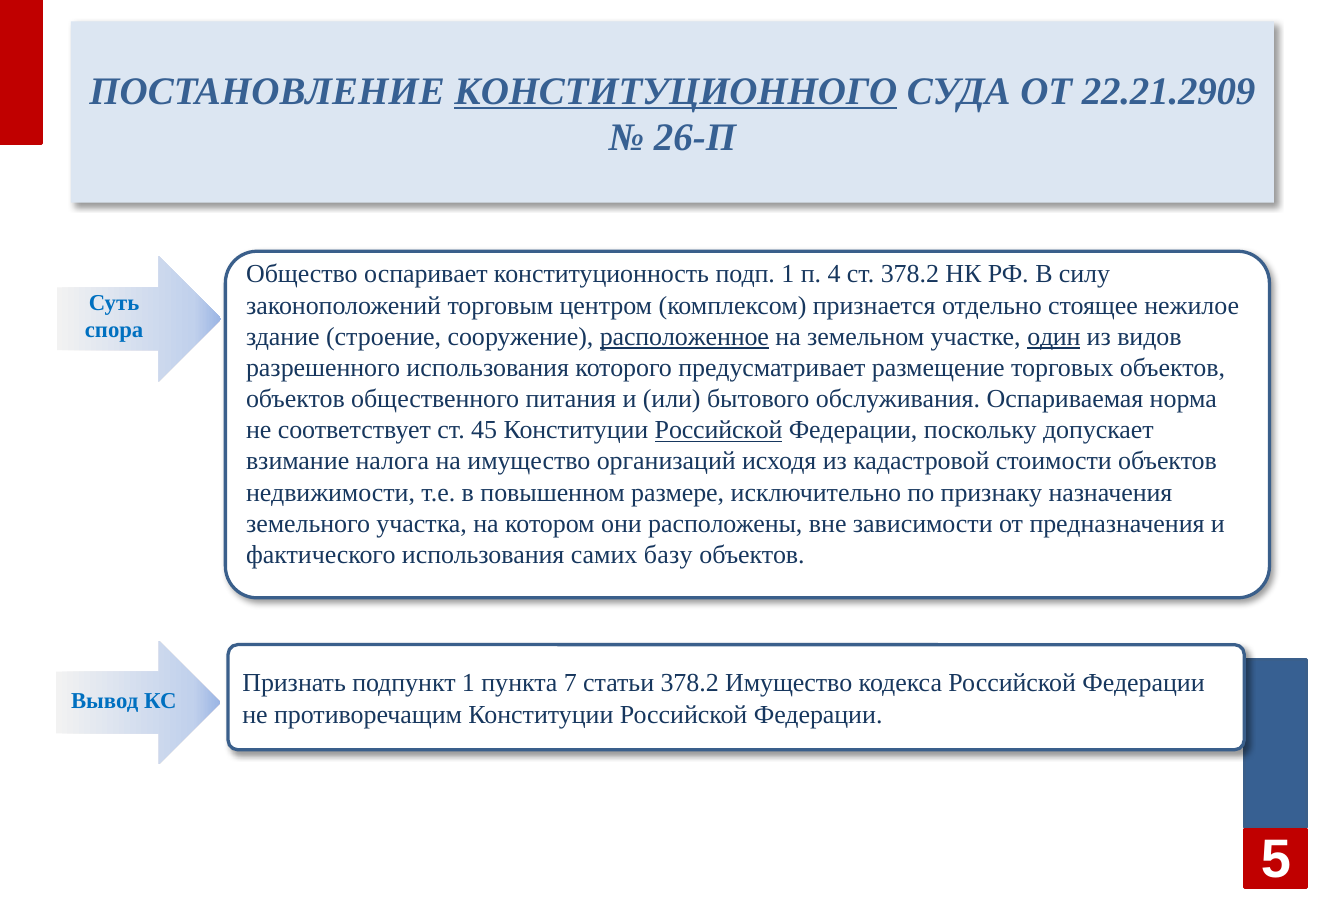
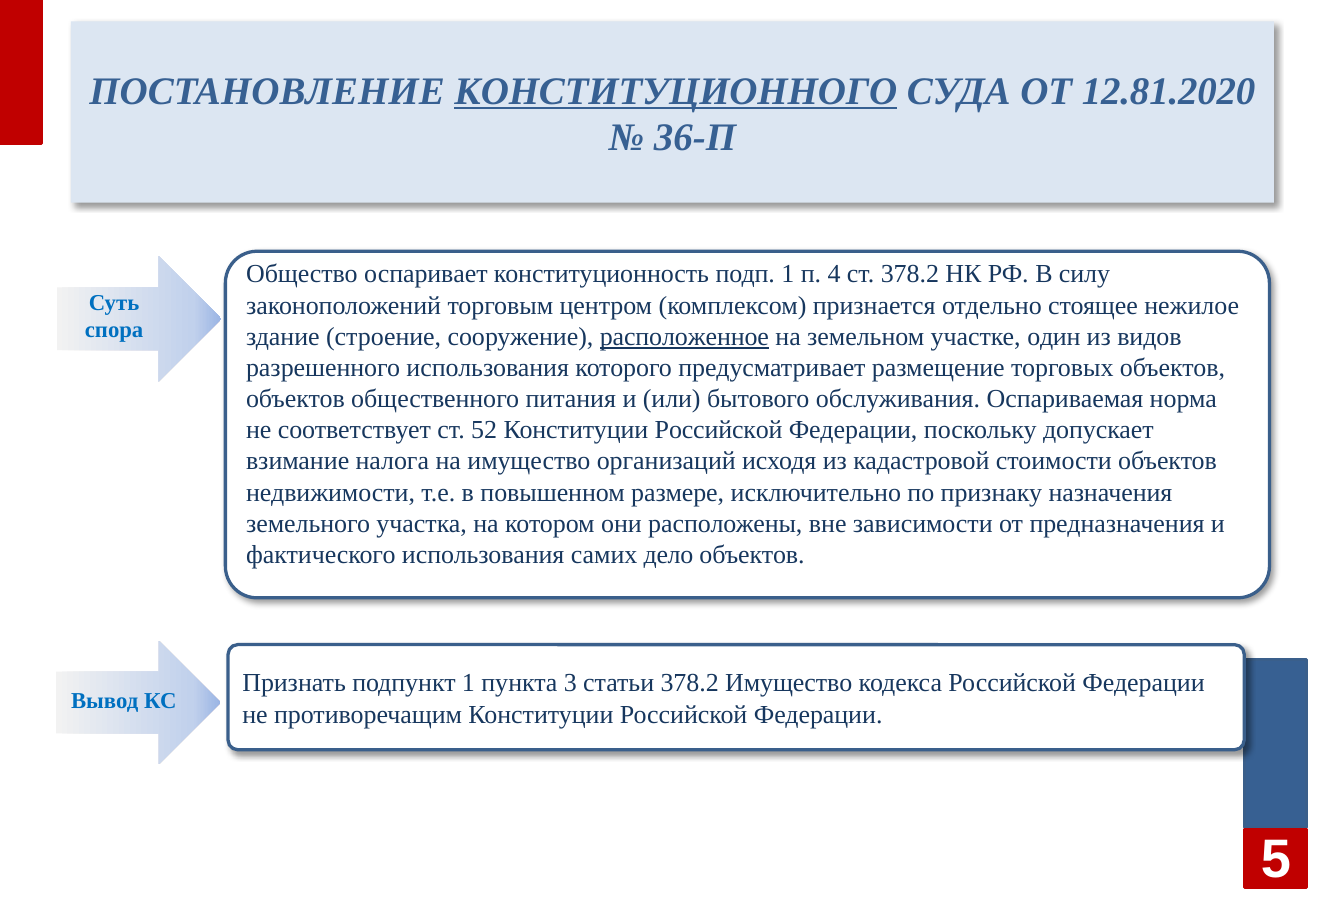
22.21.2909: 22.21.2909 -> 12.81.2020
26-П: 26-П -> 36-П
один underline: present -> none
45: 45 -> 52
Российской at (719, 430) underline: present -> none
базу: базу -> дело
7: 7 -> 3
